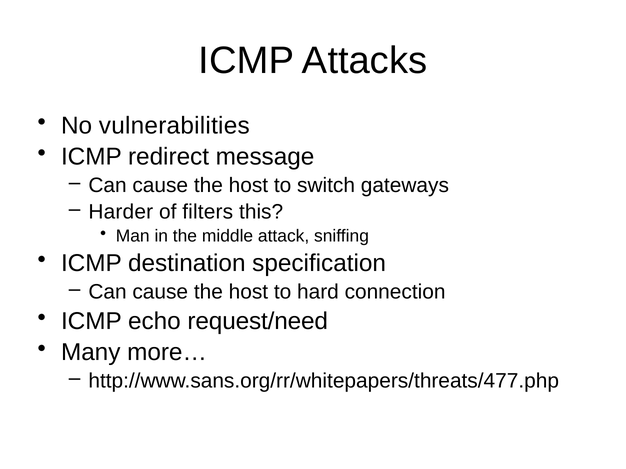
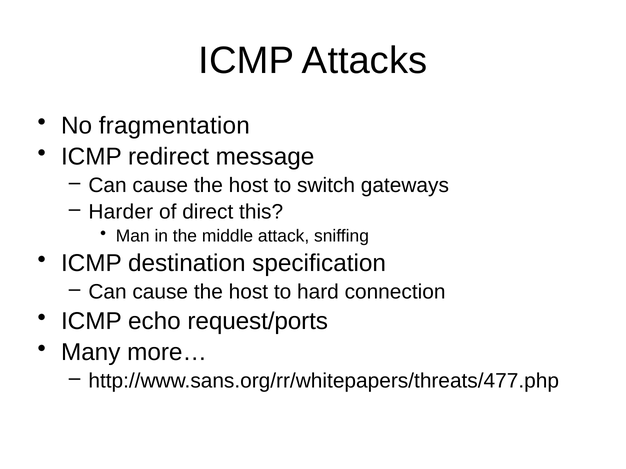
vulnerabilities: vulnerabilities -> fragmentation
filters: filters -> direct
request/need: request/need -> request/ports
